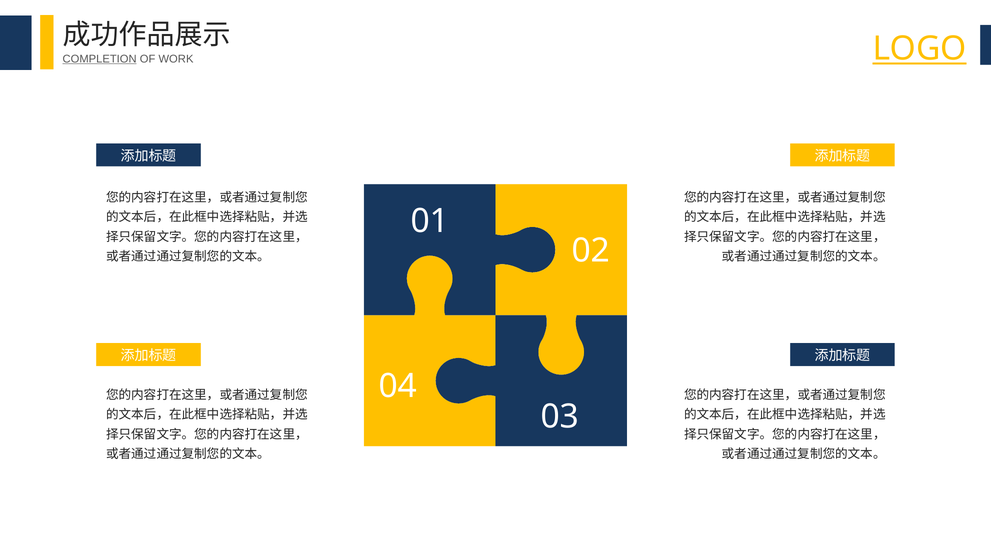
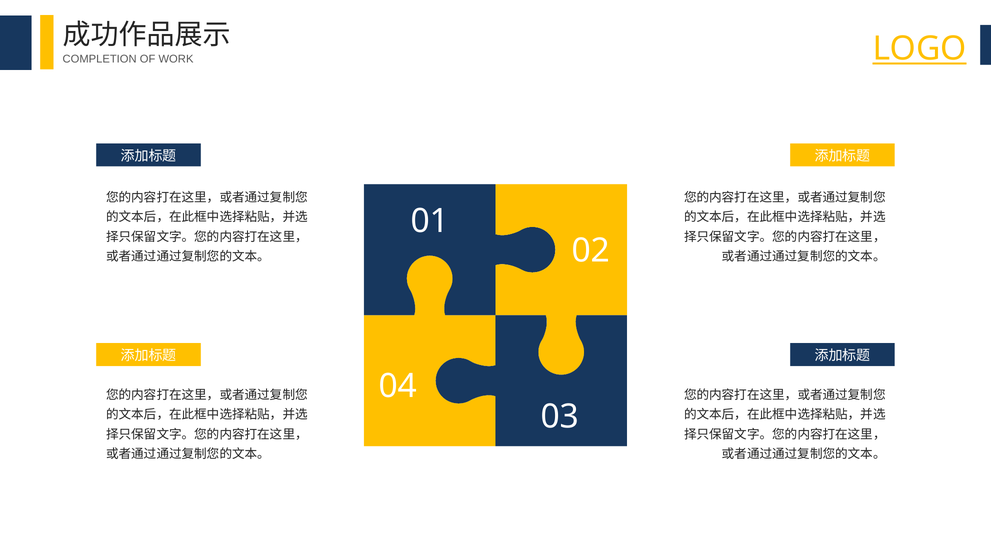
COMPLETION underline: present -> none
